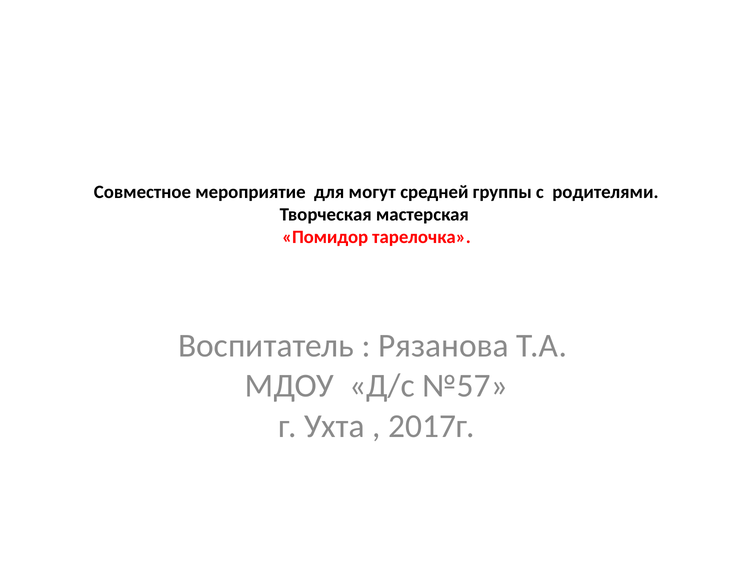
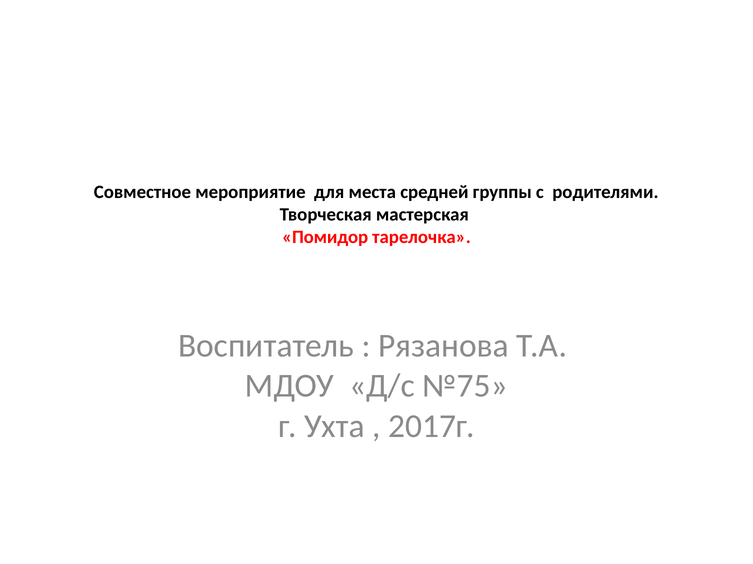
могут: могут -> места
№57: №57 -> №75
